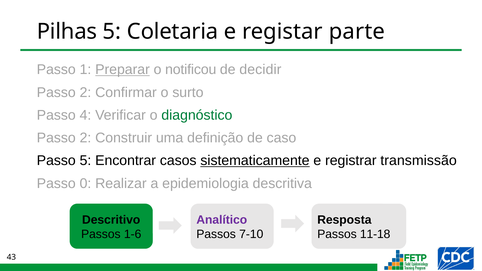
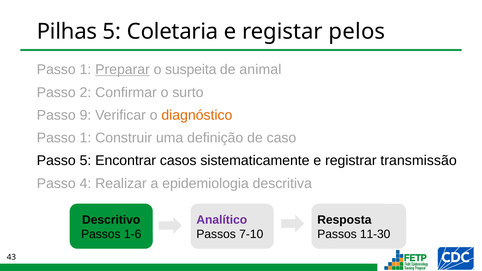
parte: parte -> pelos
notificou: notificou -> suspeita
decidir: decidir -> animal
4: 4 -> 9
diagnóstico colour: green -> orange
2 at (85, 138): 2 -> 1
sistematicamente underline: present -> none
0: 0 -> 4
11-18: 11-18 -> 11-30
